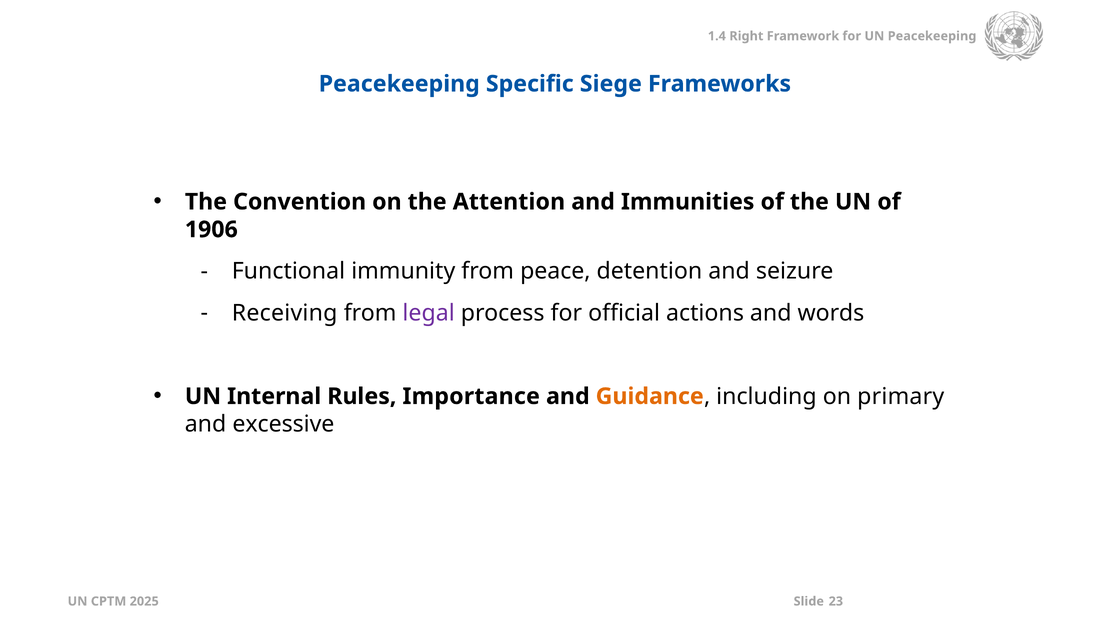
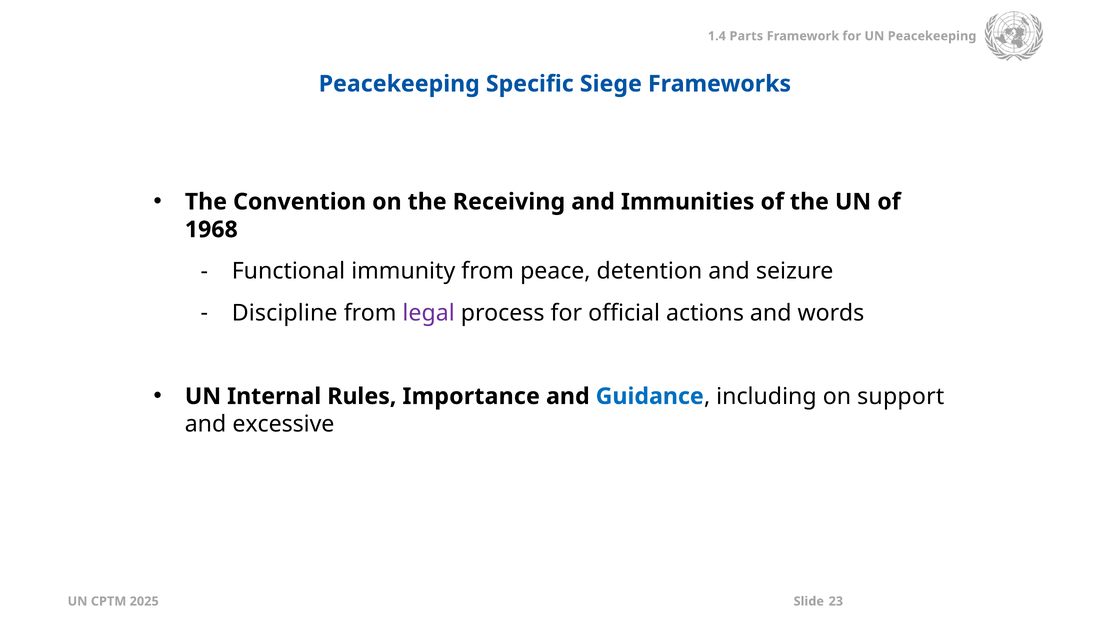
Right: Right -> Parts
Attention: Attention -> Receiving
1906: 1906 -> 1968
Receiving: Receiving -> Discipline
Guidance colour: orange -> blue
primary: primary -> support
